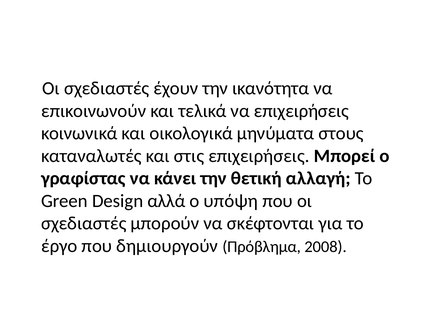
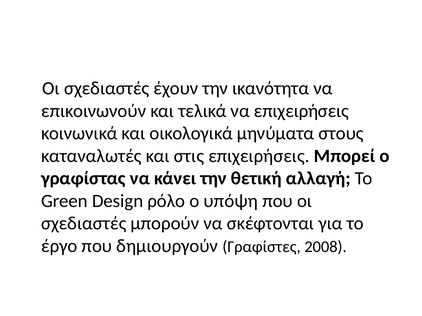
αλλά: αλλά -> ρόλο
Πρόβλημα: Πρόβλημα -> Γραφίστες
